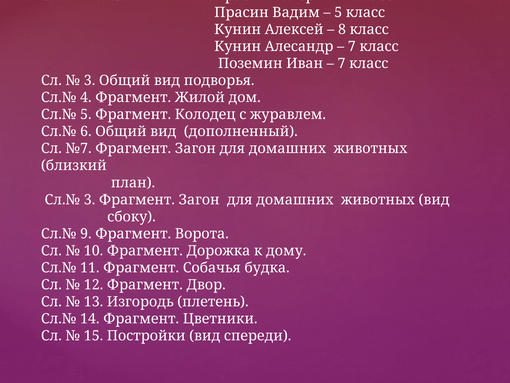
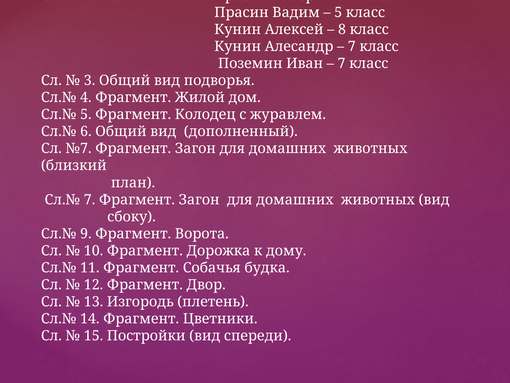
Сл.№ 3: 3 -> 7
